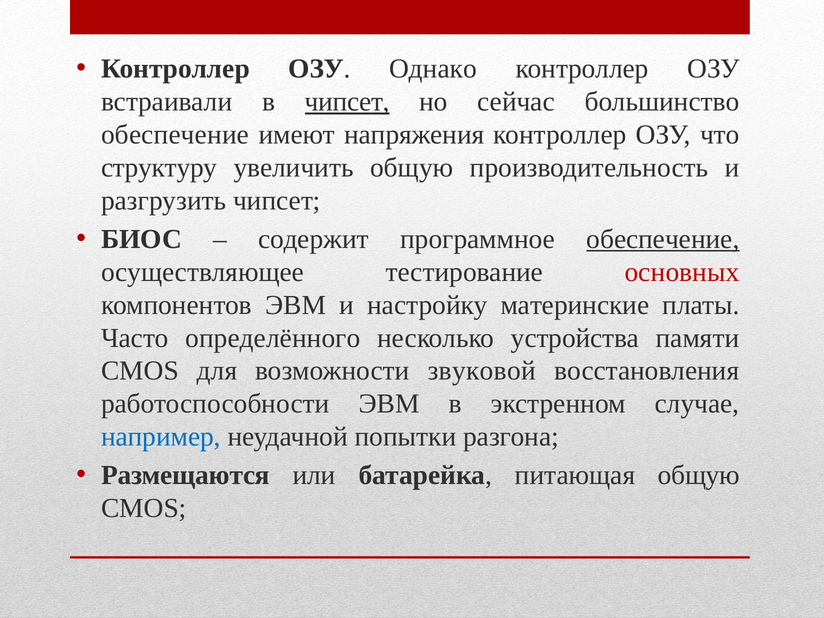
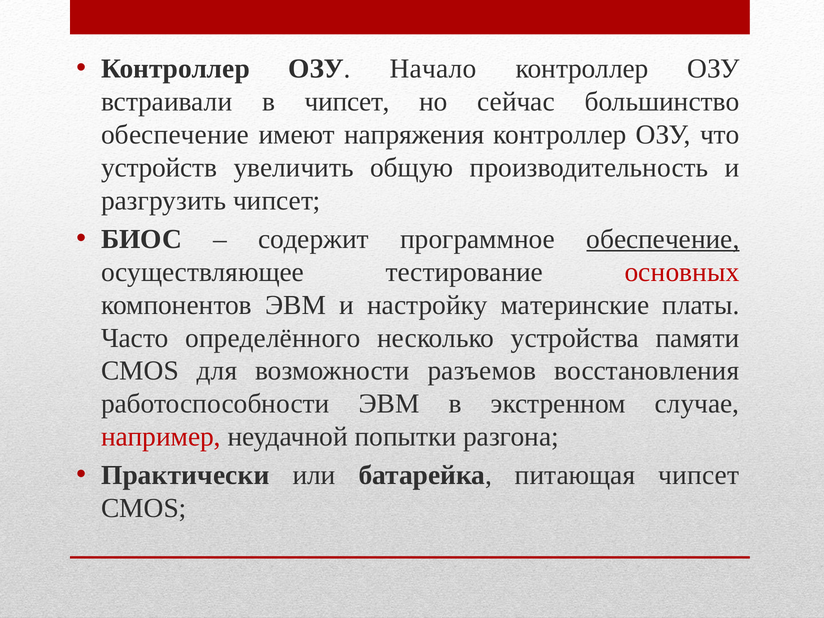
Однако: Однако -> Начало
чипсет at (347, 102) underline: present -> none
структуру: структуру -> устройств
звуковой: звуковой -> разъемов
например colour: blue -> red
Размещаются: Размещаются -> Практически
питающая общую: общую -> чипсет
